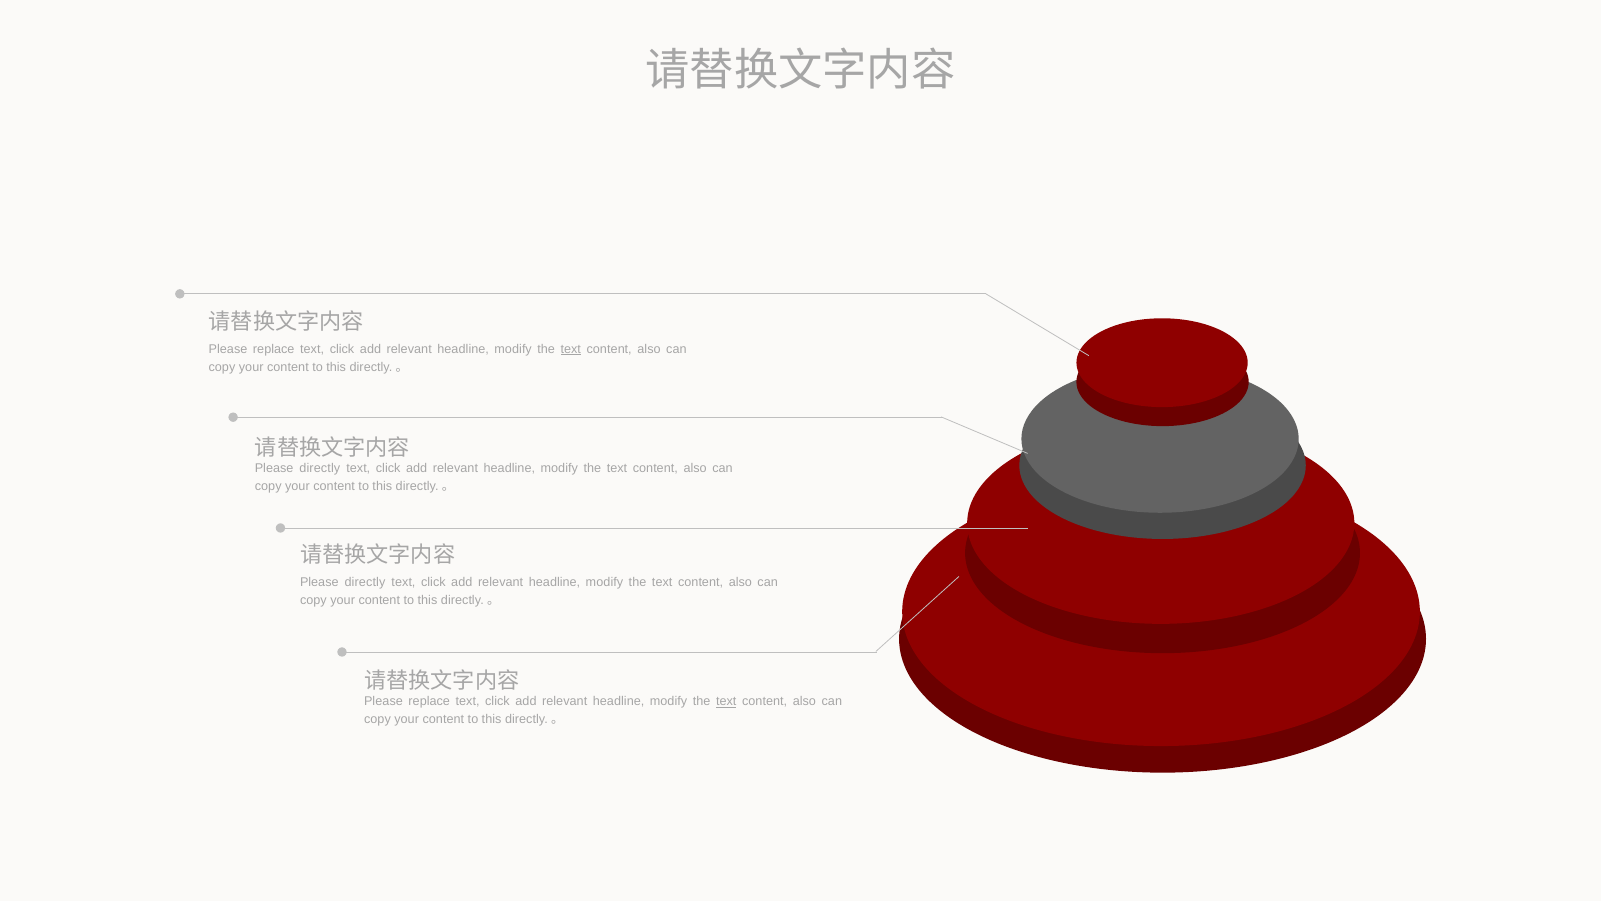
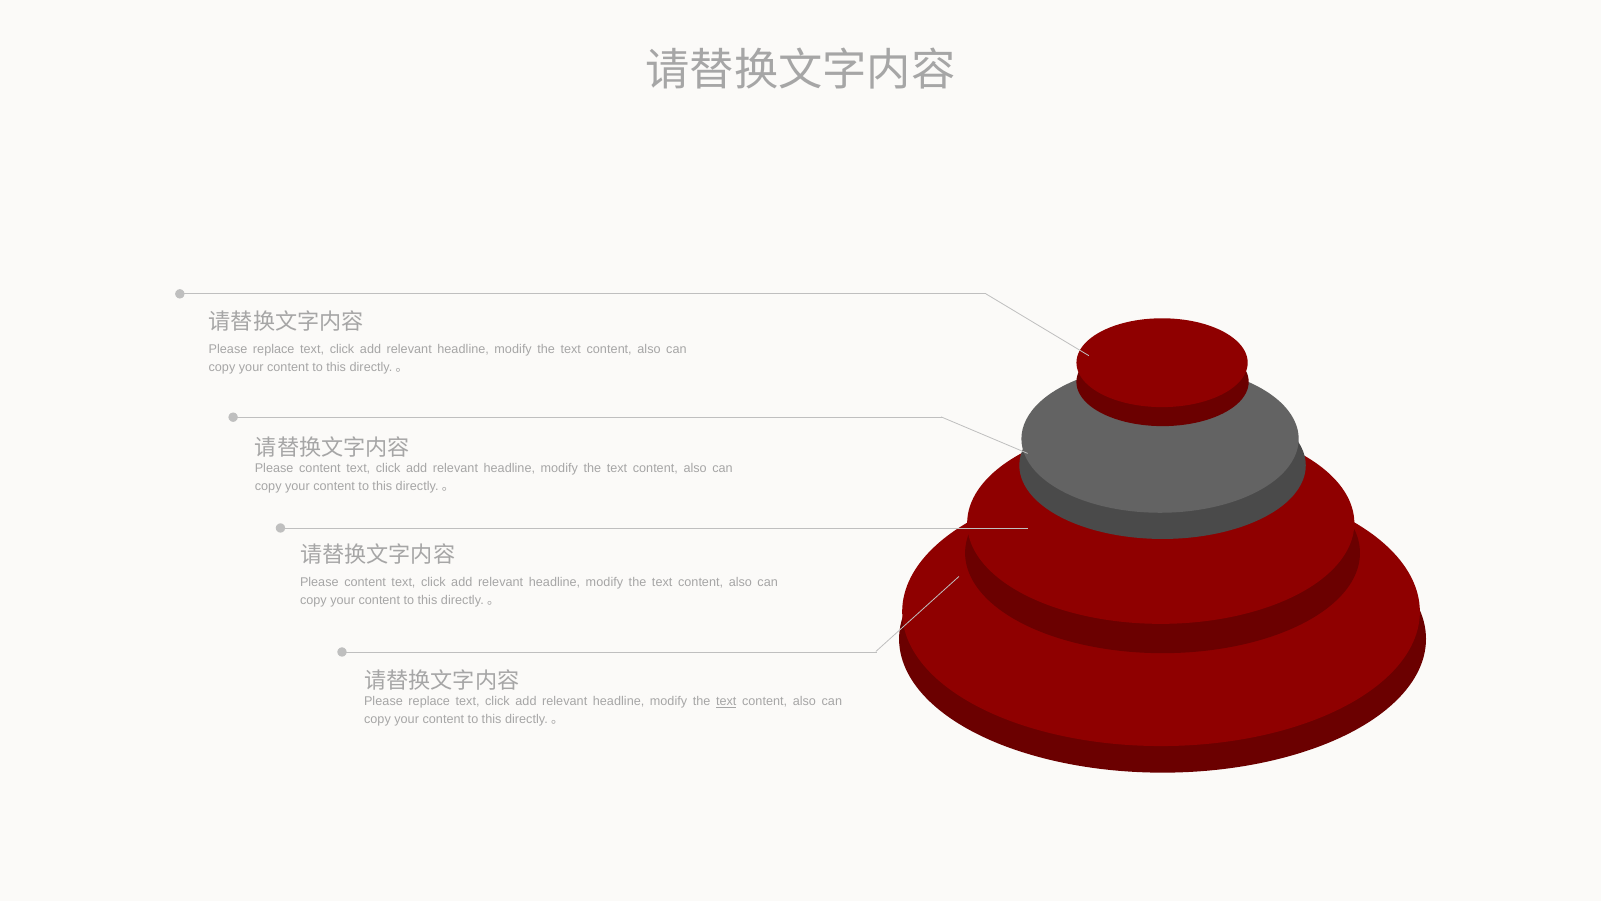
text at (571, 349) underline: present -> none
directly at (320, 468): directly -> content
directly at (365, 582): directly -> content
